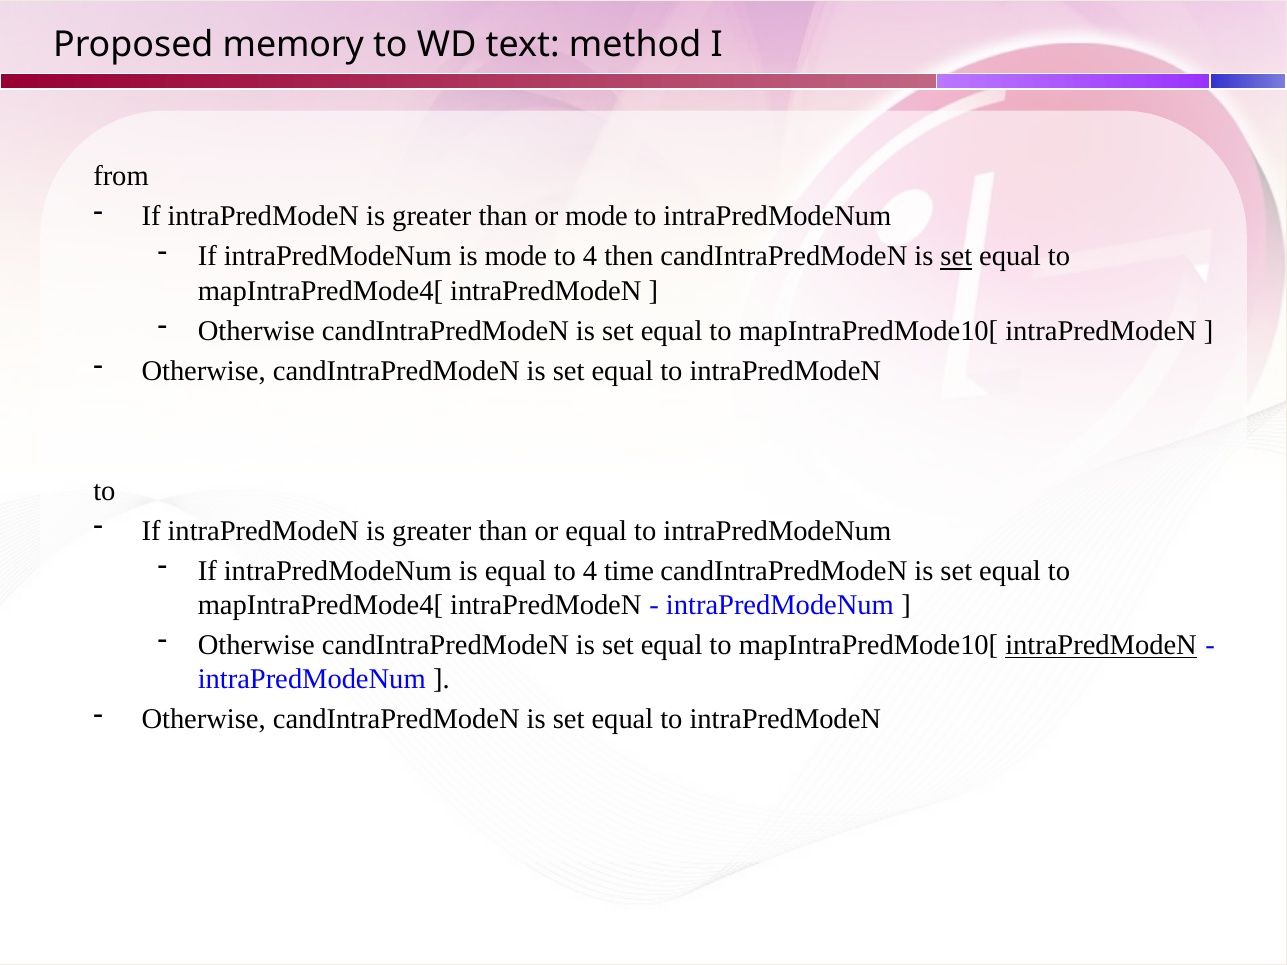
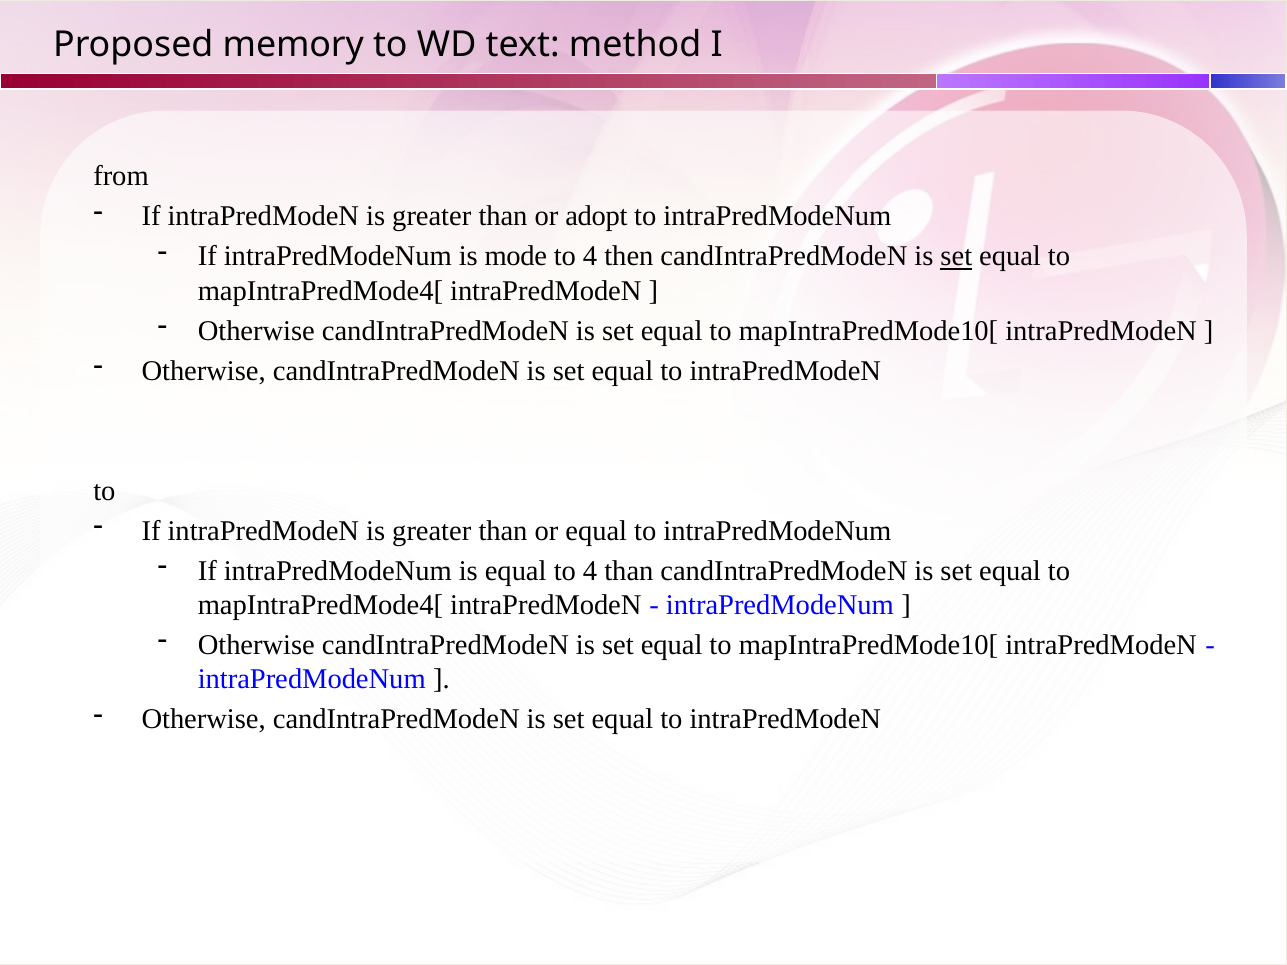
or mode: mode -> adopt
4 time: time -> than
intraPredModeN at (1101, 645) underline: present -> none
